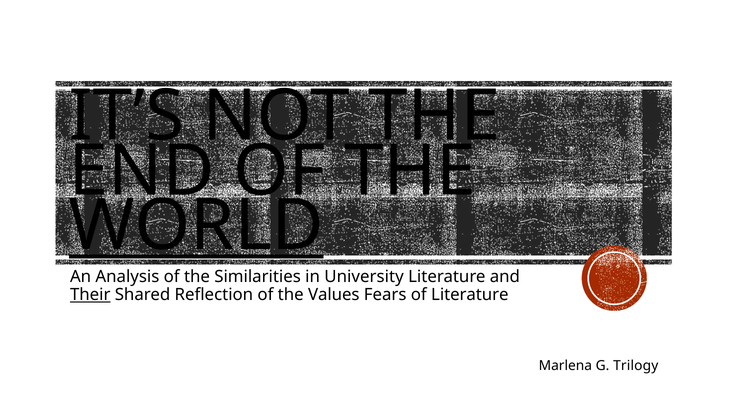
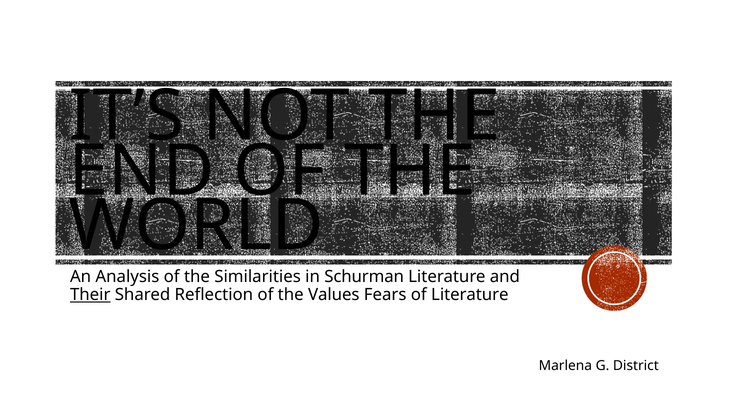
WORLD underline: present -> none
University: University -> Schurman
Trilogy: Trilogy -> District
